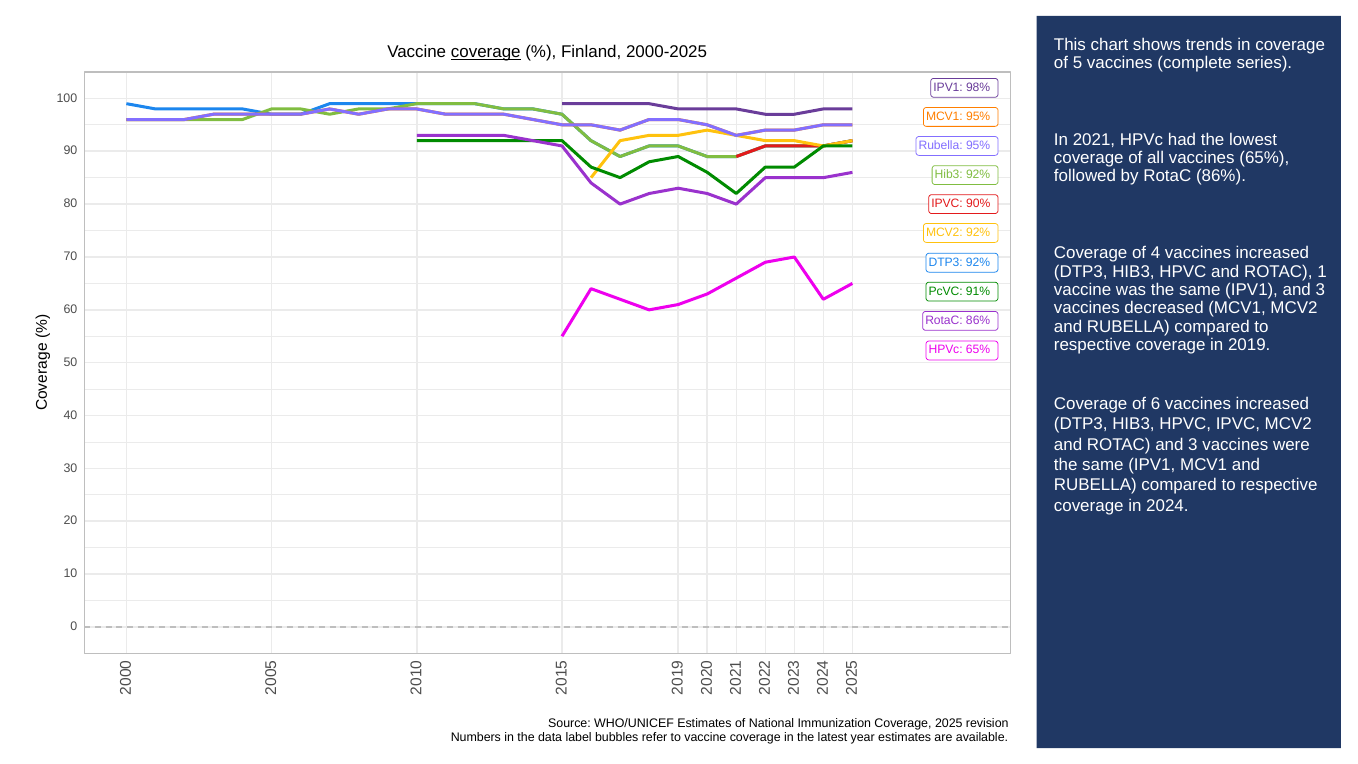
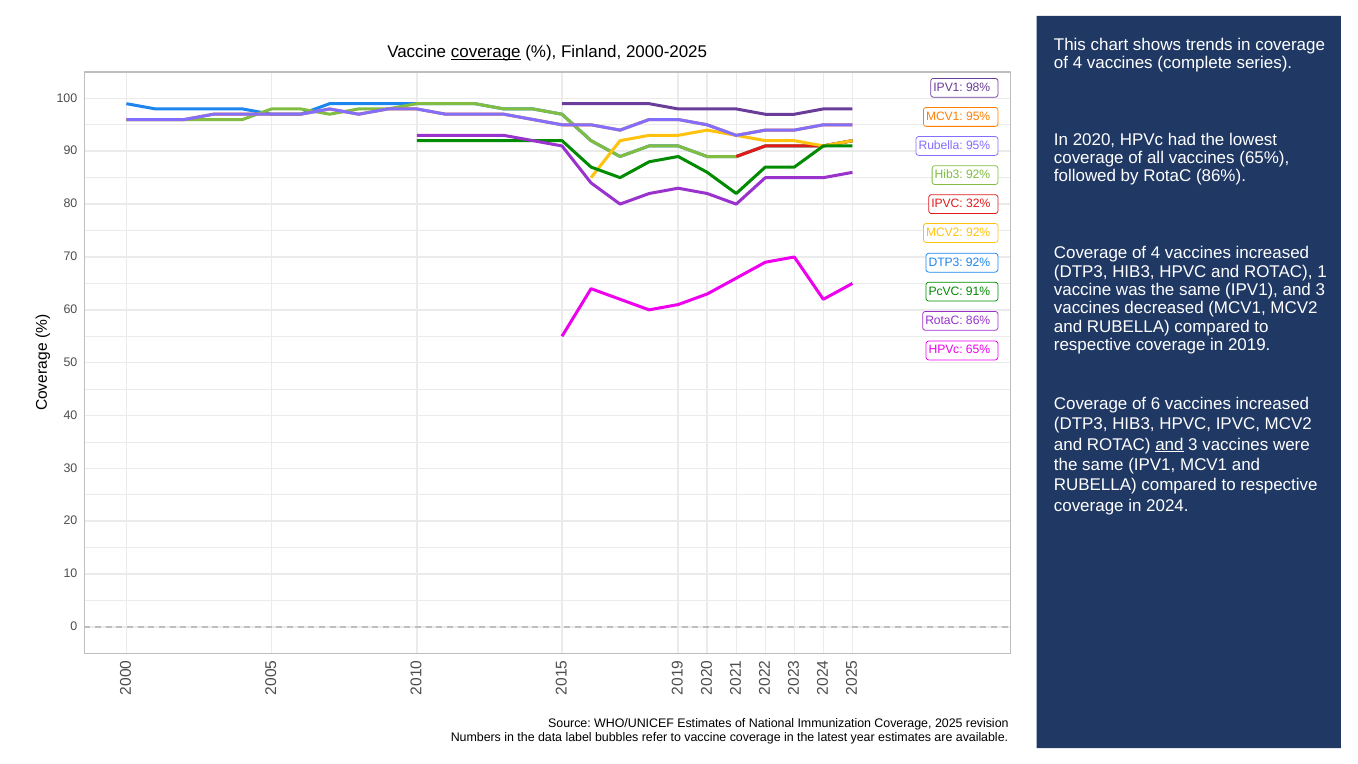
5 at (1077, 63): 5 -> 4
2021: 2021 -> 2020
90%: 90% -> 32%
and at (1169, 444) underline: none -> present
